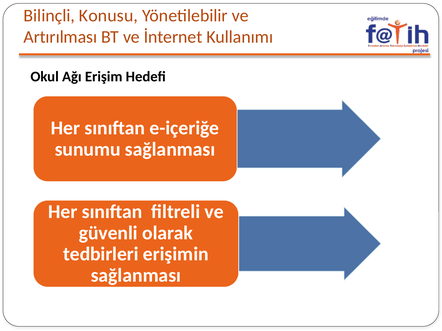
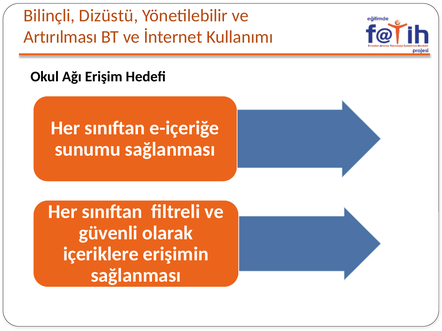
Konusu: Konusu -> Dizüstü
tedbirleri: tedbirleri -> içeriklere
